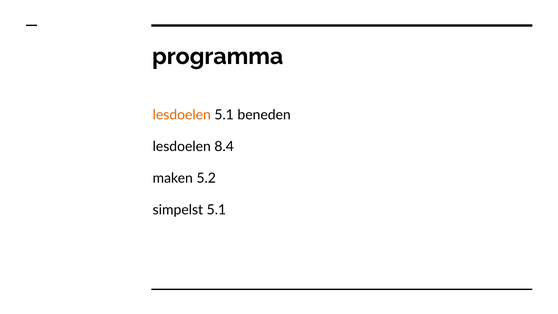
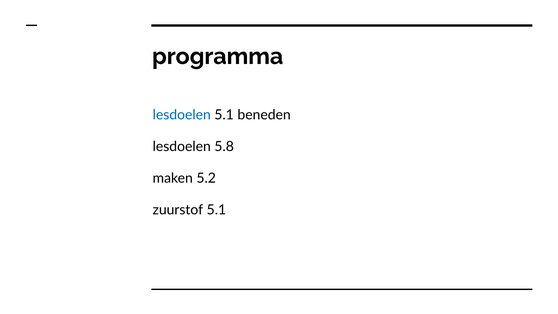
lesdoelen at (182, 115) colour: orange -> blue
8.4: 8.4 -> 5.8
simpelst: simpelst -> zuurstof
